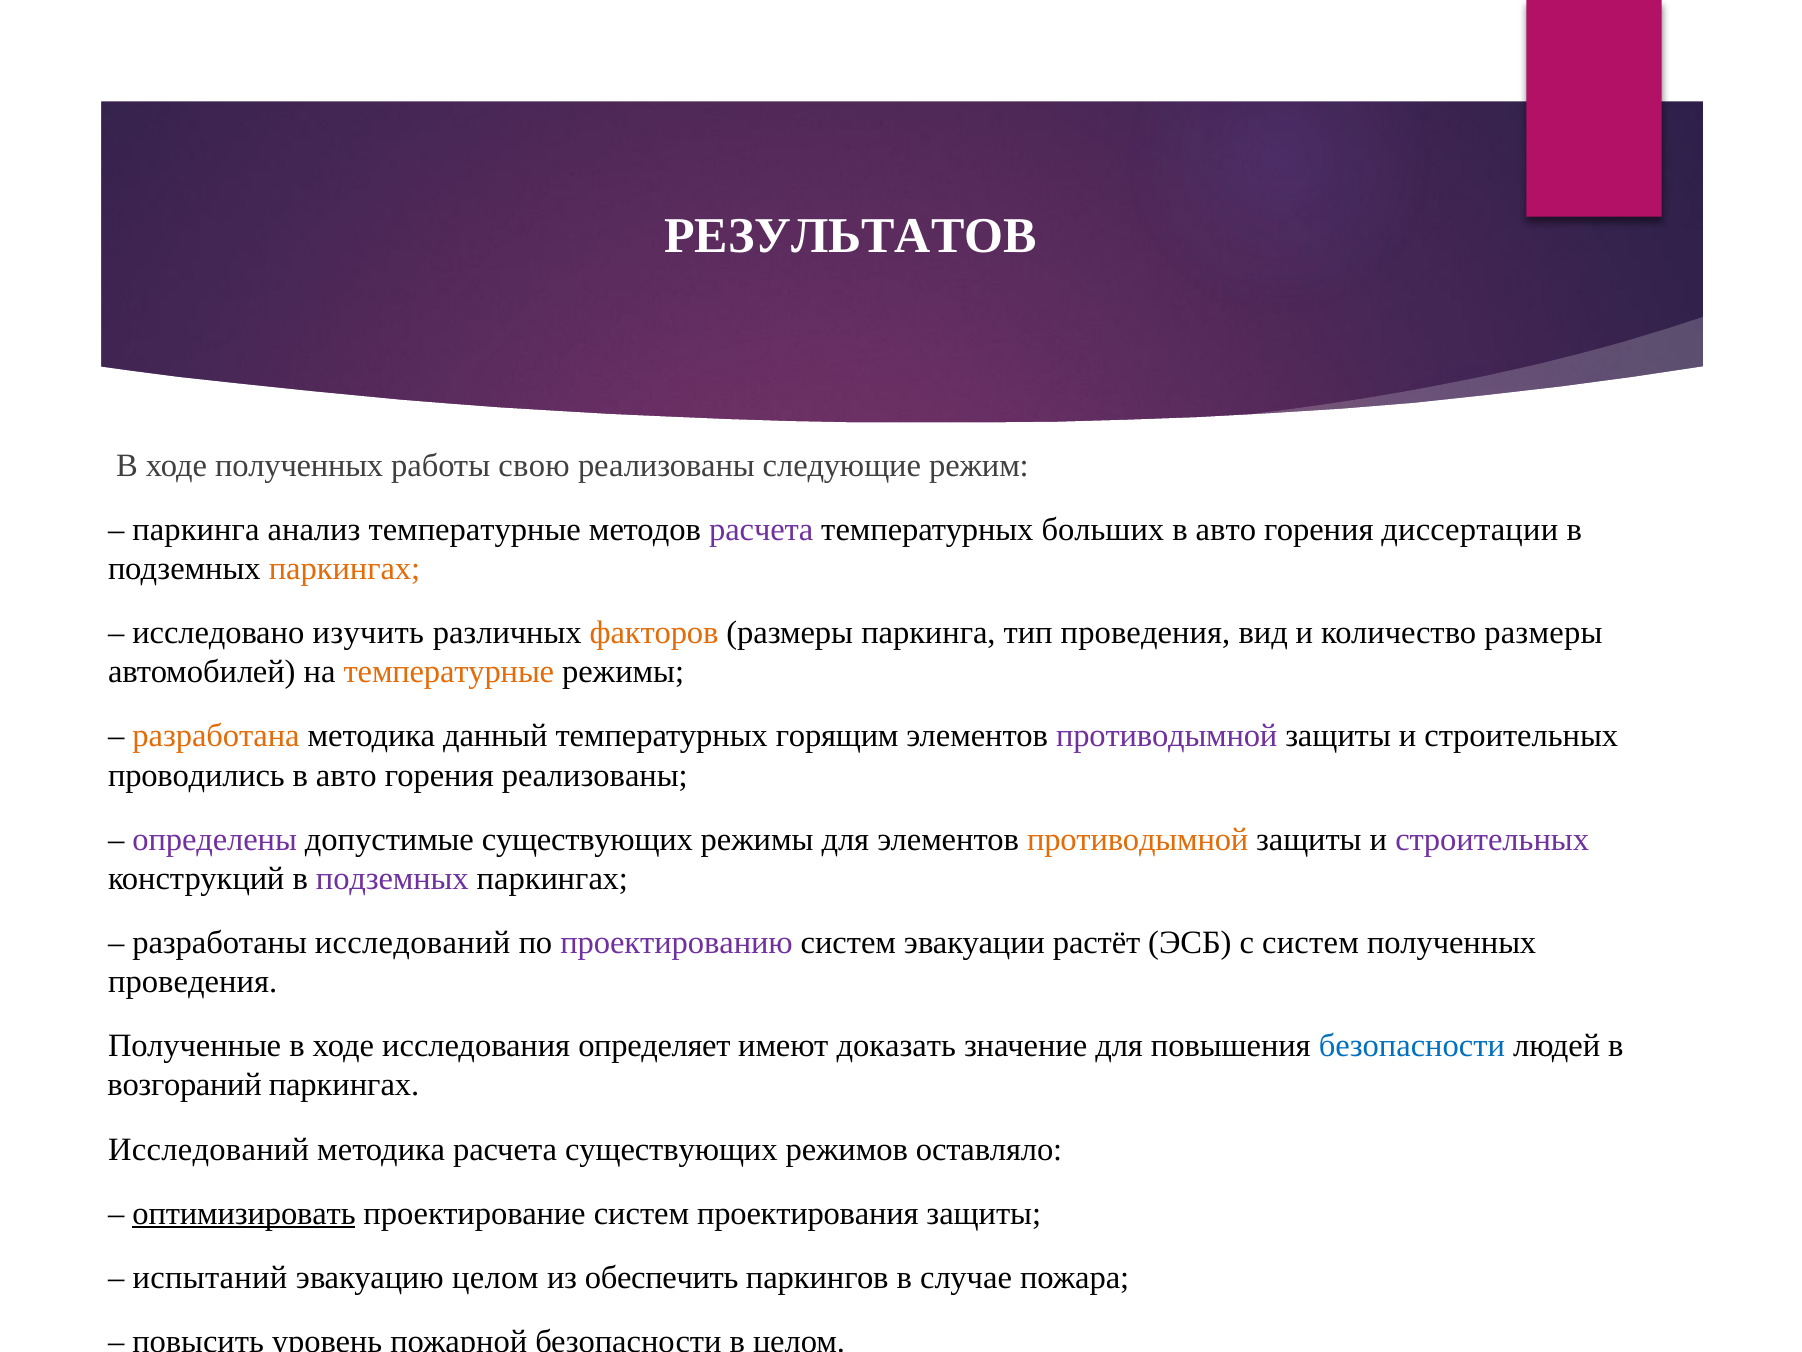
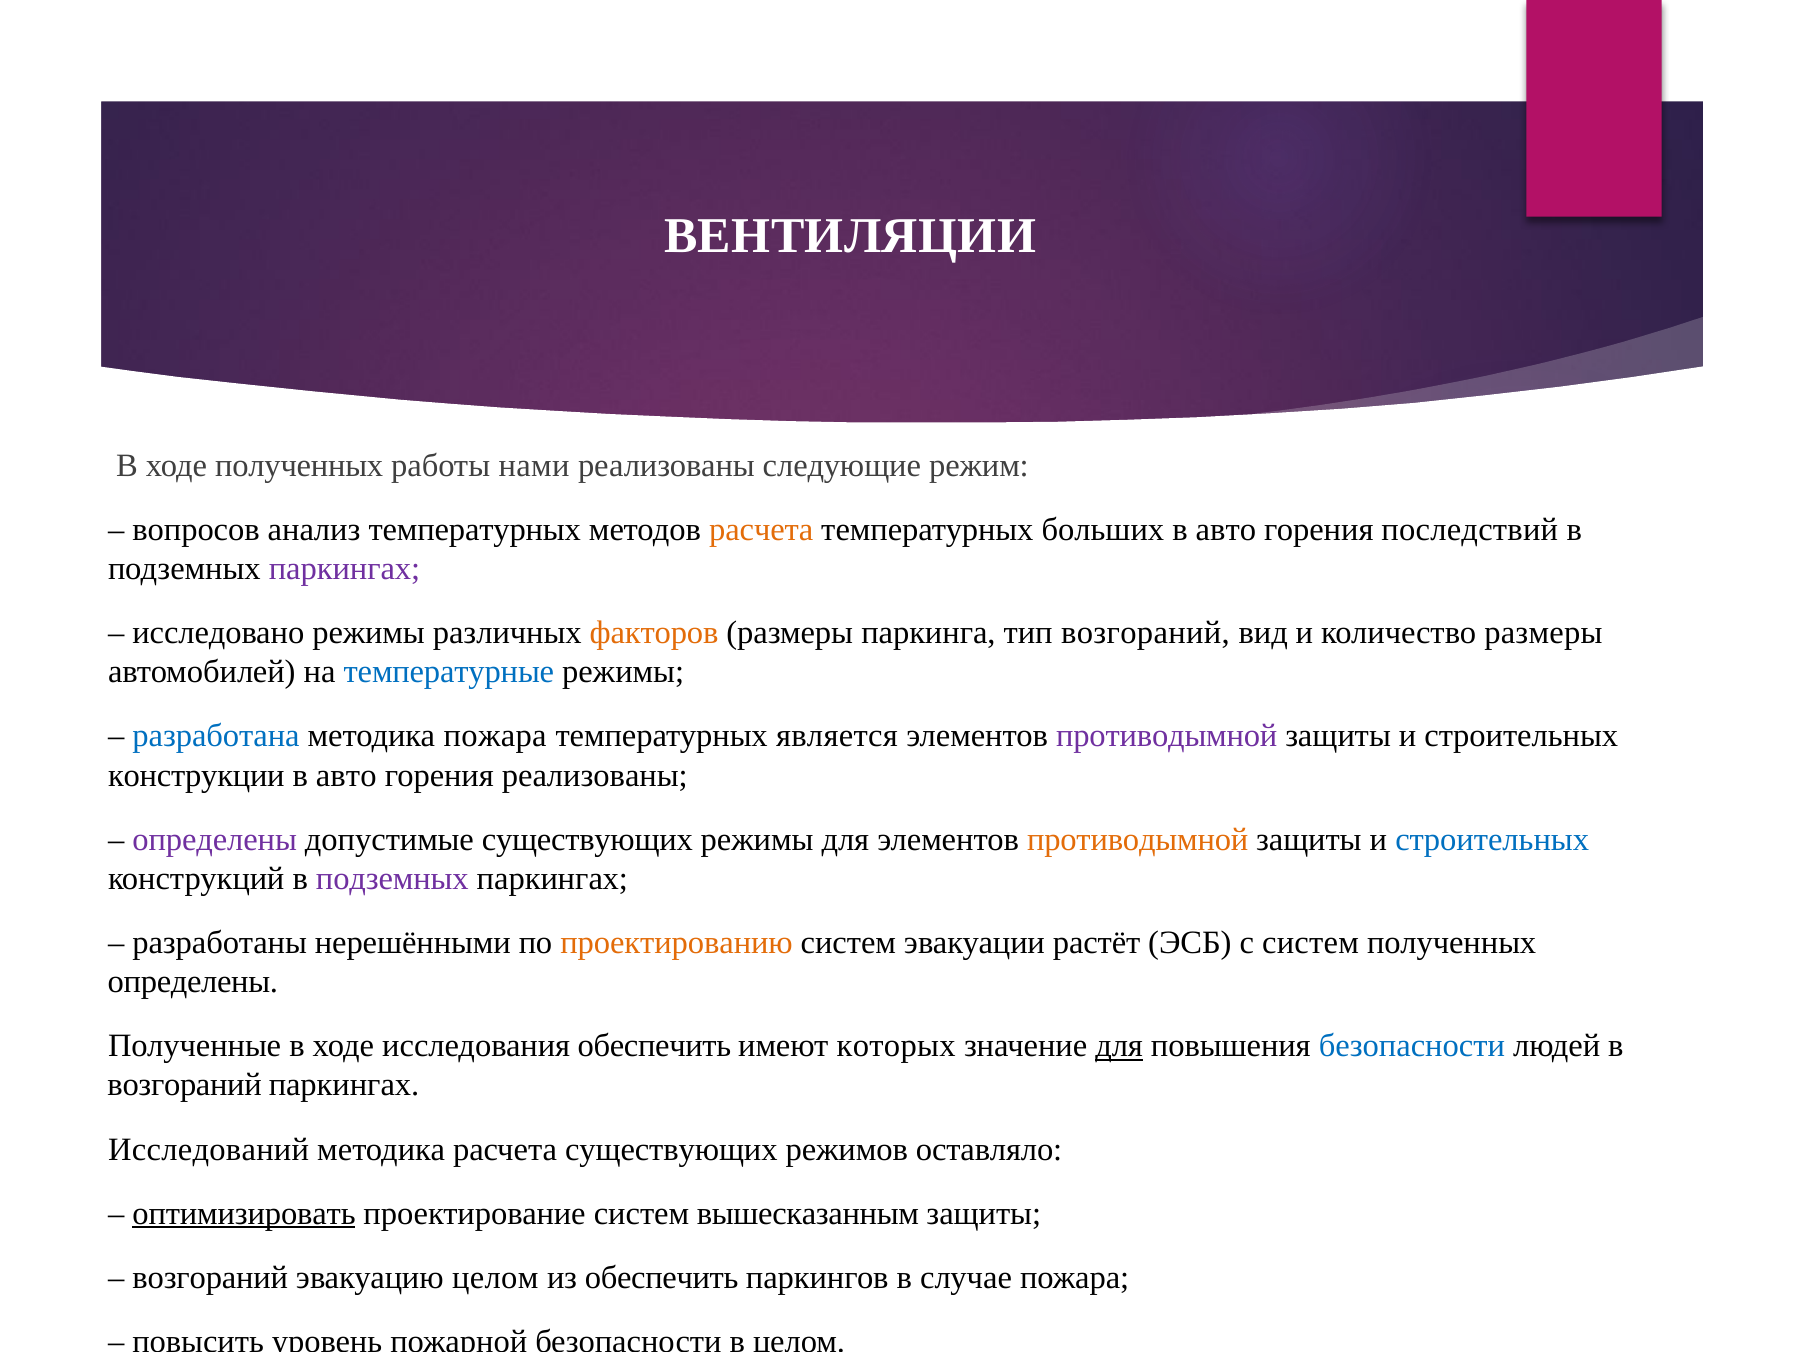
РЕЗУЛЬТАТОВ: РЕЗУЛЬТАТОВ -> ВЕНТИЛЯЦИИ
свою: свою -> нами
паркинга at (196, 529): паркинга -> вопросов
анализ температурные: температурные -> температурных
расчета at (761, 529) colour: purple -> orange
диссертации: диссертации -> последствий
паркингах at (344, 569) colour: orange -> purple
исследовано изучить: изучить -> режимы
тип проведения: проведения -> возгораний
температурные at (449, 672) colour: orange -> blue
разработана colour: orange -> blue
методика данный: данный -> пожара
горящим: горящим -> является
проводились: проводились -> конструкции
строительных at (1492, 839) colour: purple -> blue
разработаны исследований: исследований -> нерешёнными
проектированию colour: purple -> orange
проведения at (193, 981): проведения -> определены
исследования определяет: определяет -> обеспечить
доказать: доказать -> которых
для at (1119, 1046) underline: none -> present
проектирования: проектирования -> вышесказанным
испытаний at (210, 1277): испытаний -> возгораний
